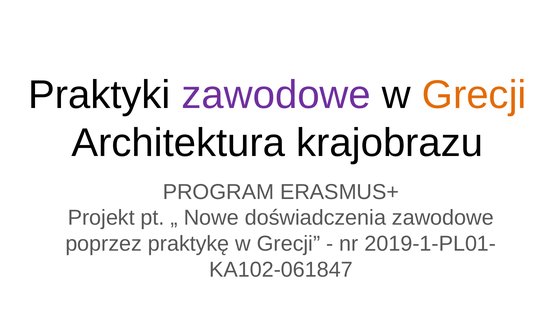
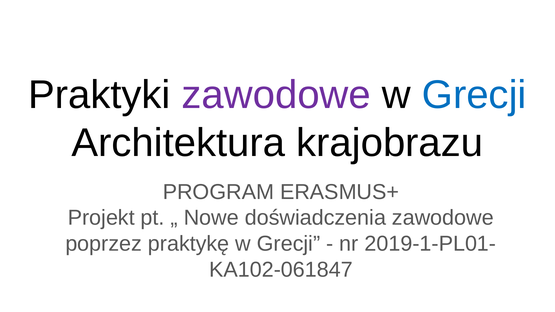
Grecji at (474, 95) colour: orange -> blue
